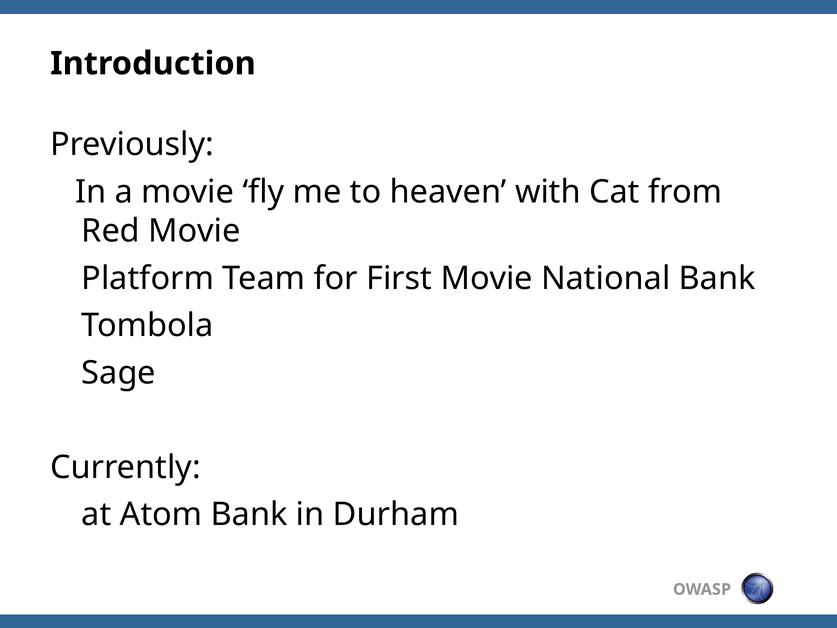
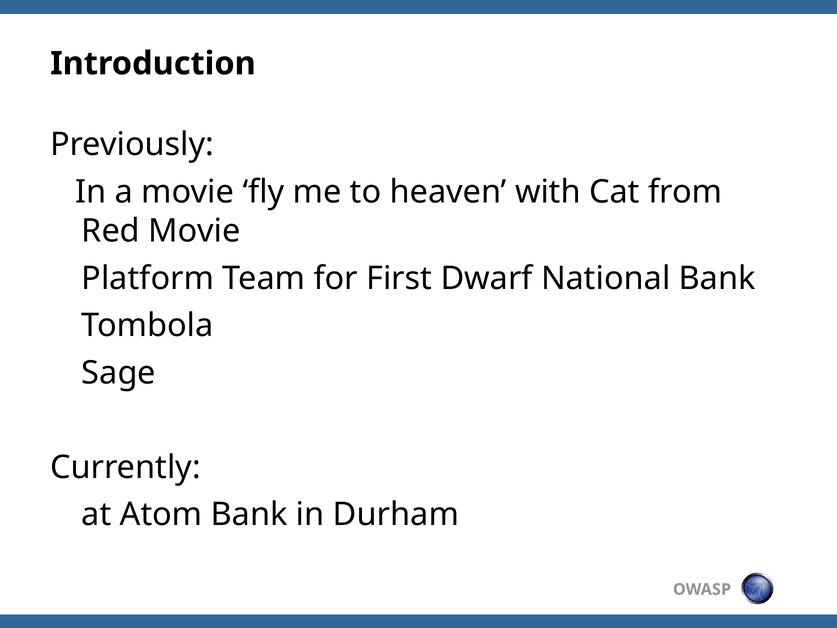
First Movie: Movie -> Dwarf
